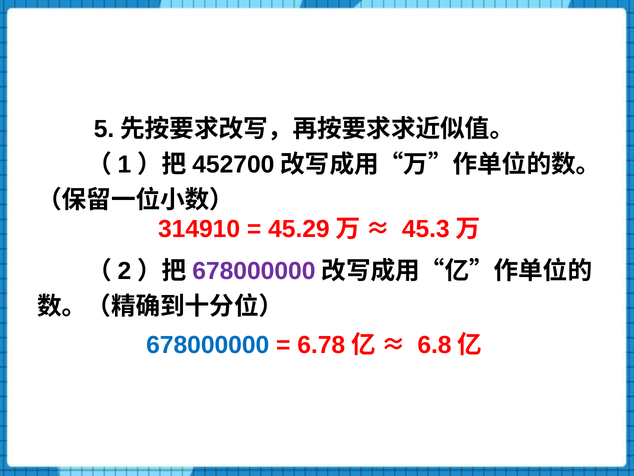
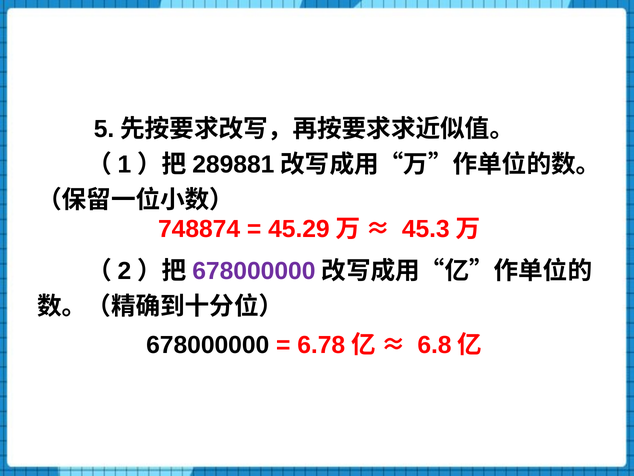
452700: 452700 -> 289881
314910: 314910 -> 748874
678000000 at (208, 345) colour: blue -> black
